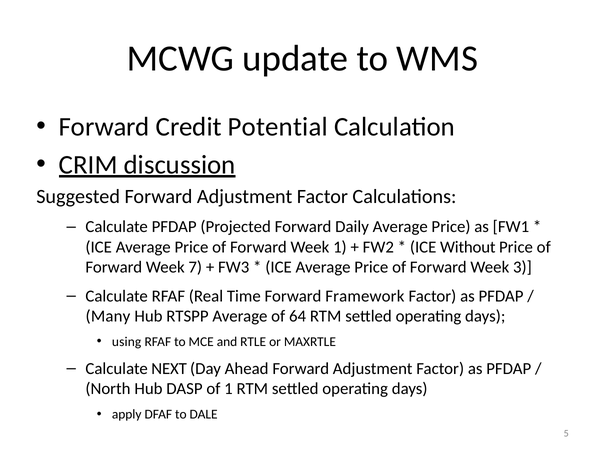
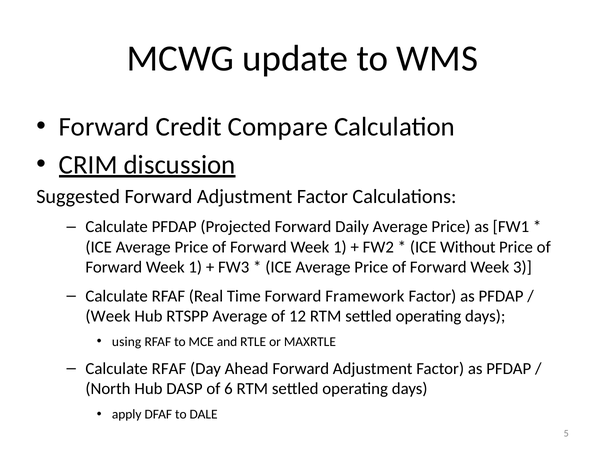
Potential: Potential -> Compare
7 at (195, 267): 7 -> 1
Many at (108, 316): Many -> Week
64: 64 -> 12
NEXT at (169, 368): NEXT -> RFAF
of 1: 1 -> 6
